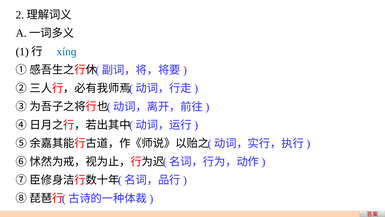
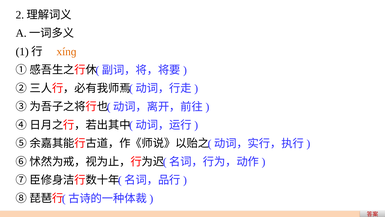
xínɡ colour: blue -> orange
